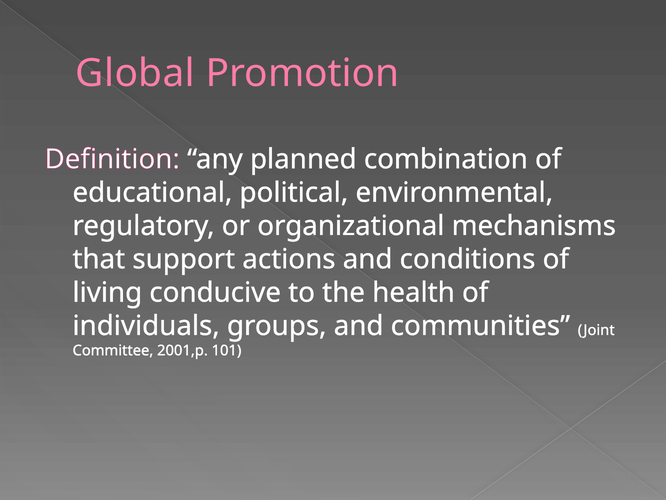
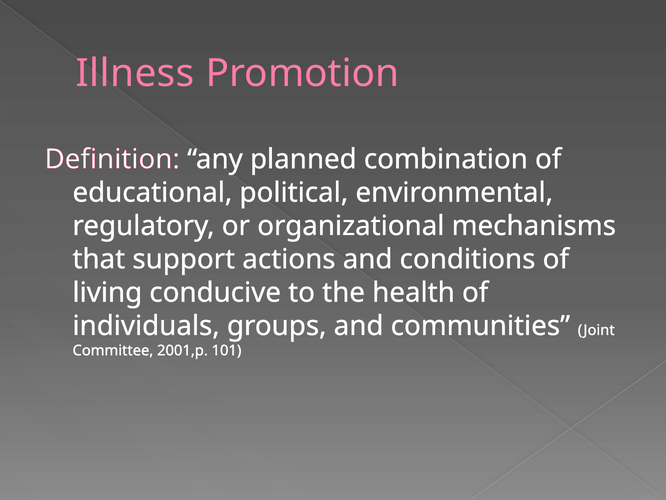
Global: Global -> Illness
